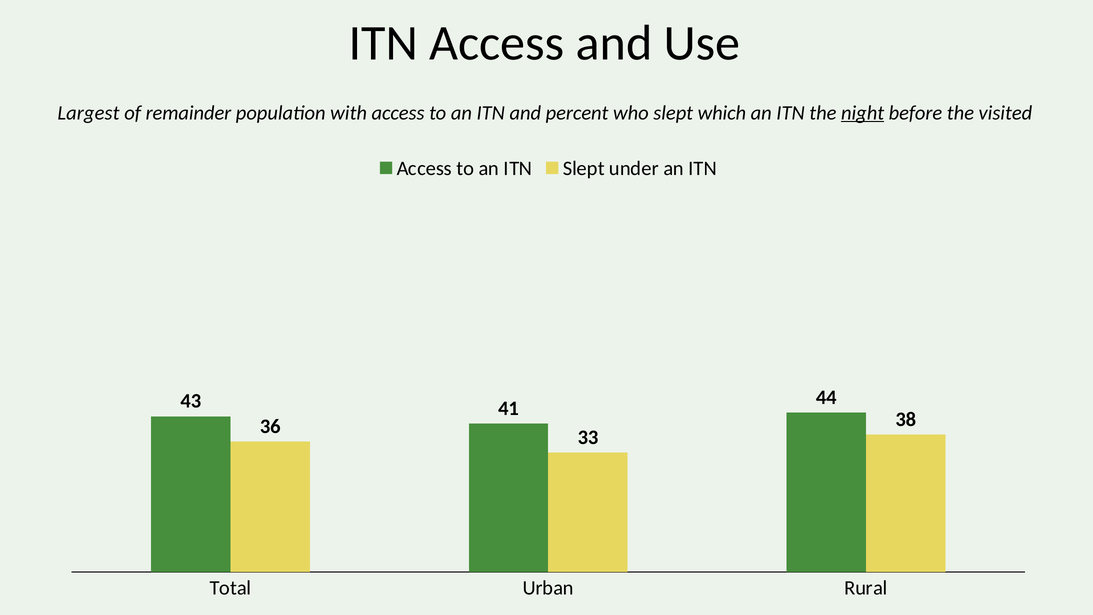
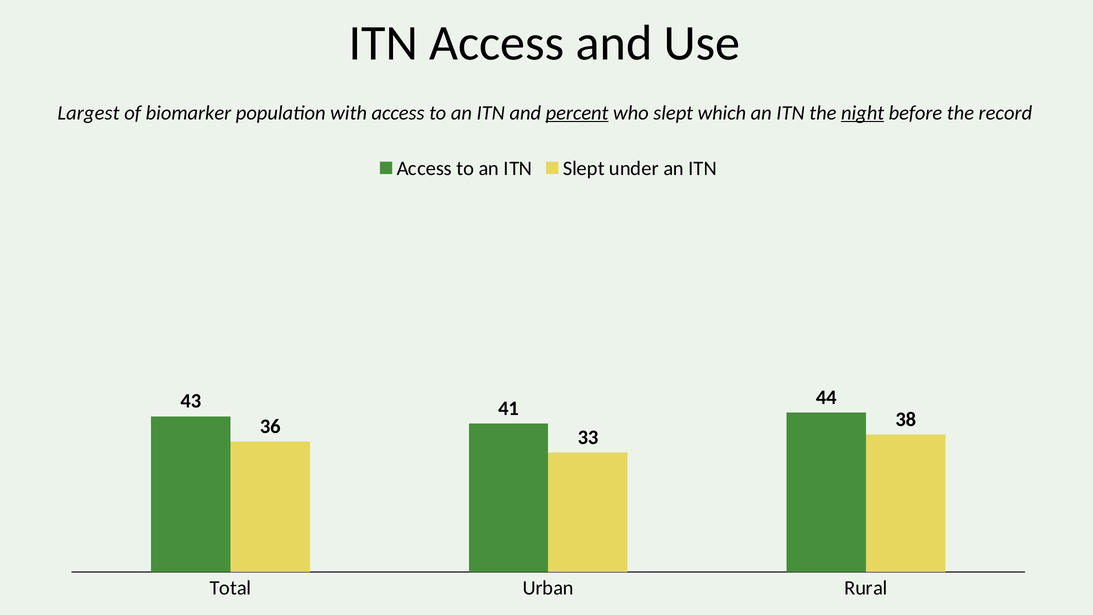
remainder: remainder -> biomarker
percent underline: none -> present
visited: visited -> record
